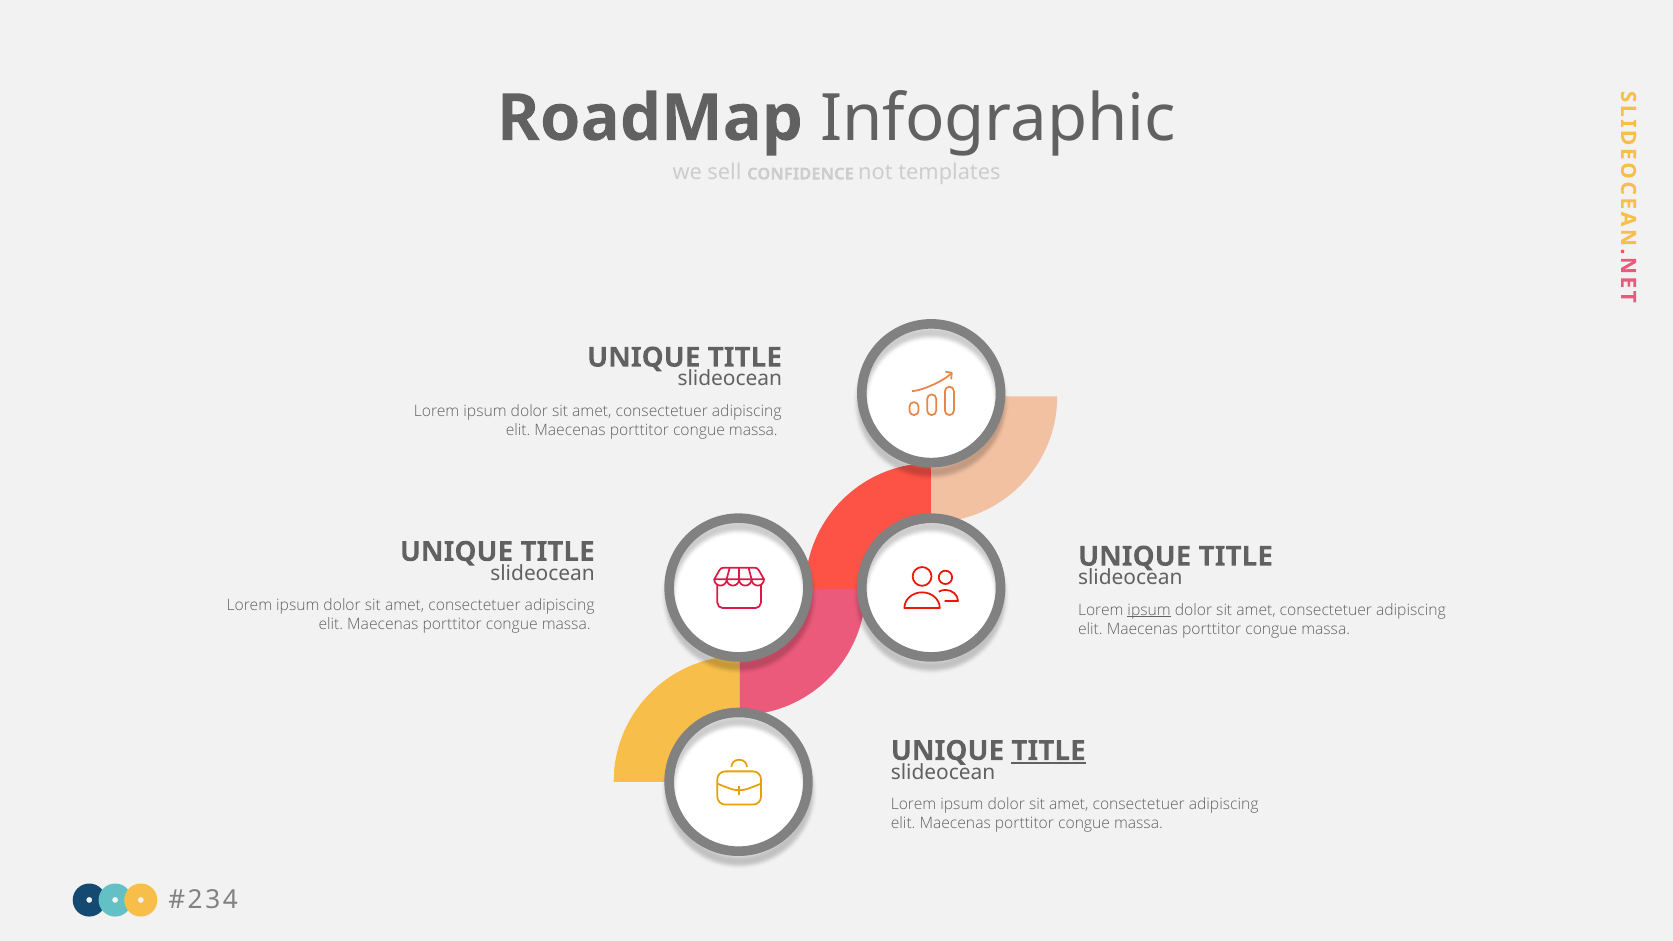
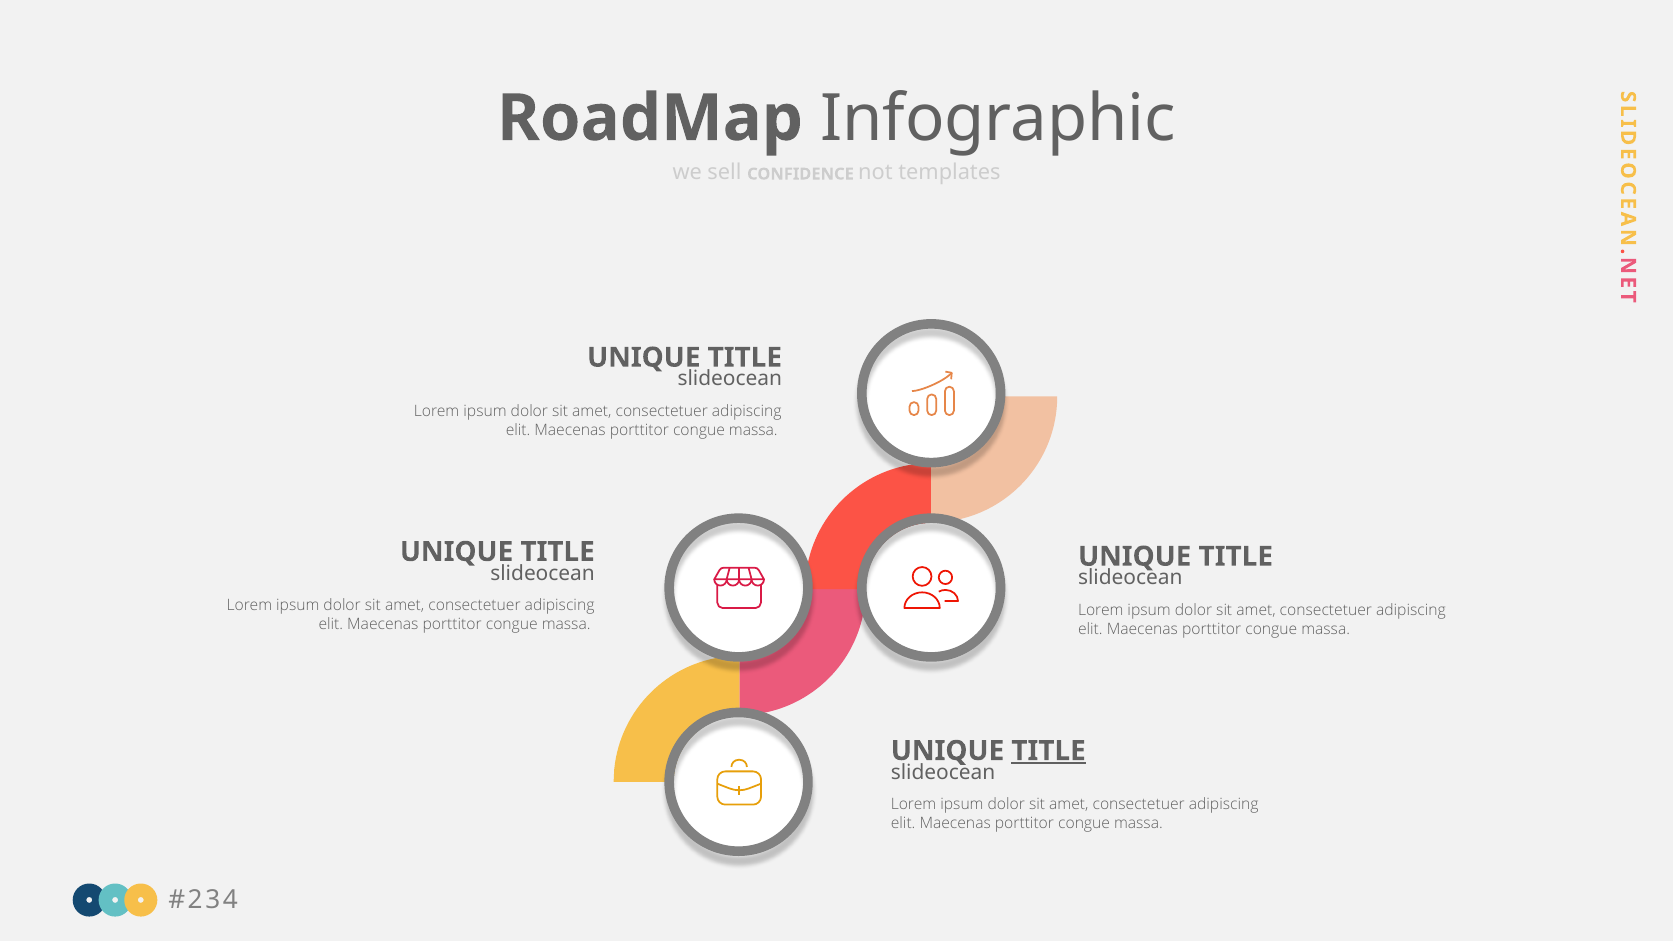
ipsum at (1149, 610) underline: present -> none
